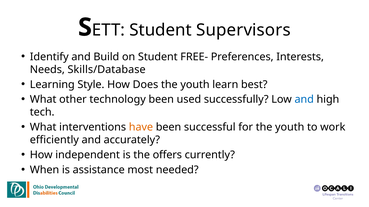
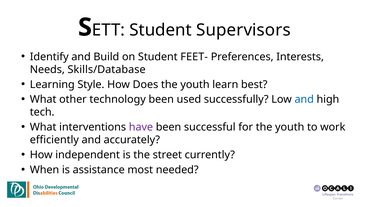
FREE-: FREE- -> FEET-
have colour: orange -> purple
offers: offers -> street
